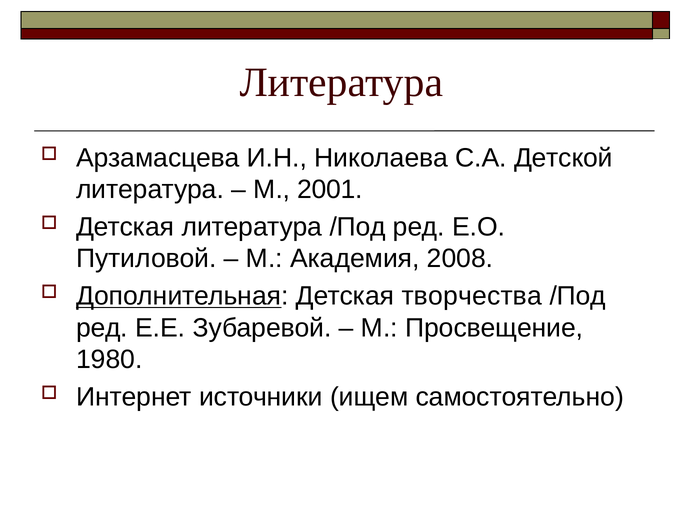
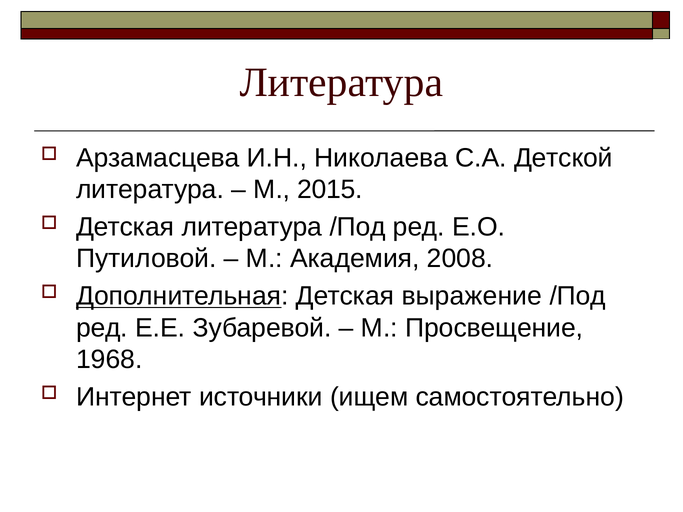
2001: 2001 -> 2015
творчества: творчества -> выражение
1980: 1980 -> 1968
